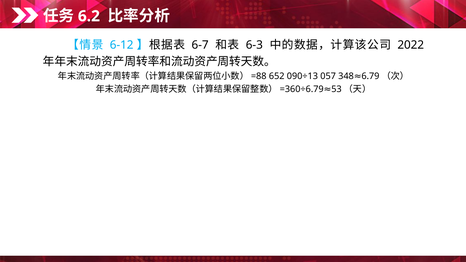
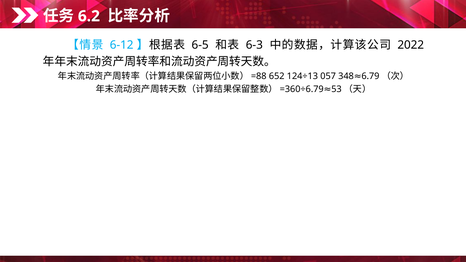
6-7: 6-7 -> 6-5
090÷13: 090÷13 -> 124÷13
